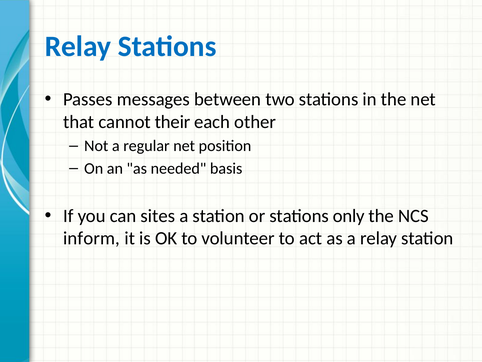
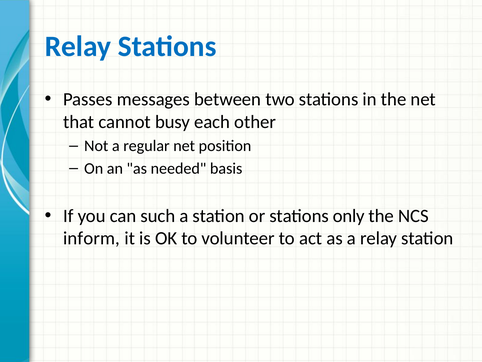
their: their -> busy
sites: sites -> such
